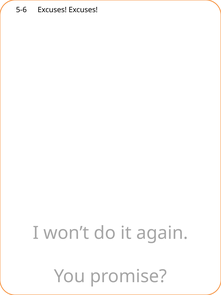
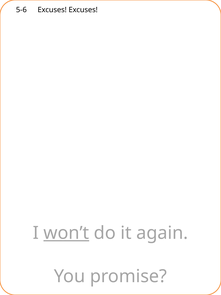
won’t underline: none -> present
